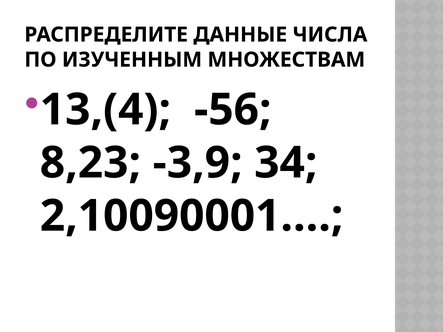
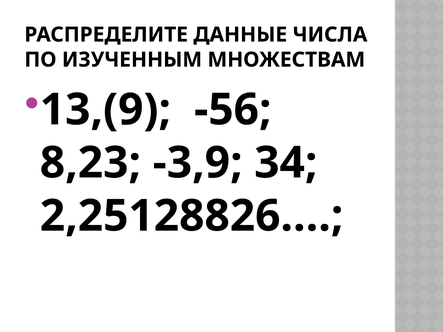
13,(4: 13,(4 -> 13,(9
2,10090001…: 2,10090001… -> 2,25128826…
